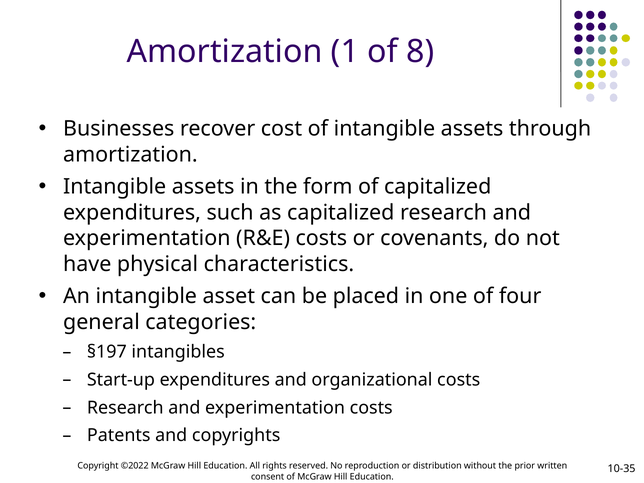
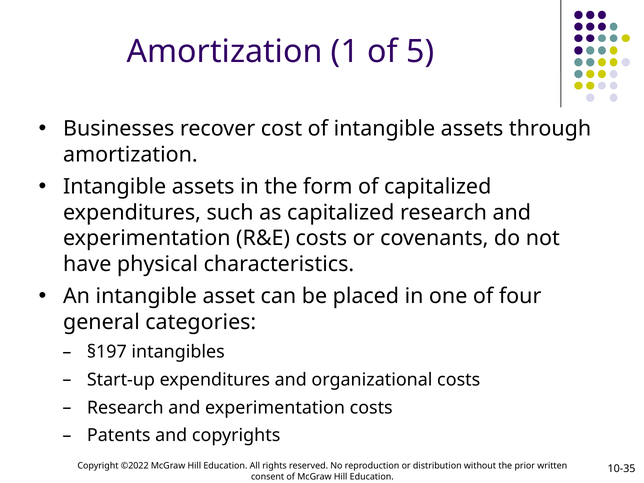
8: 8 -> 5
